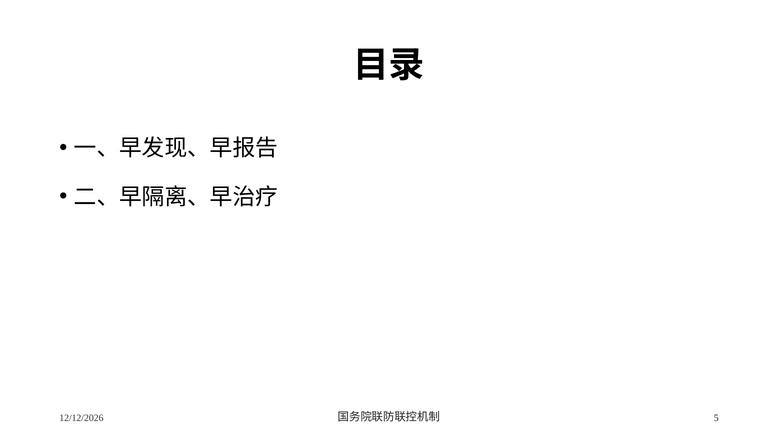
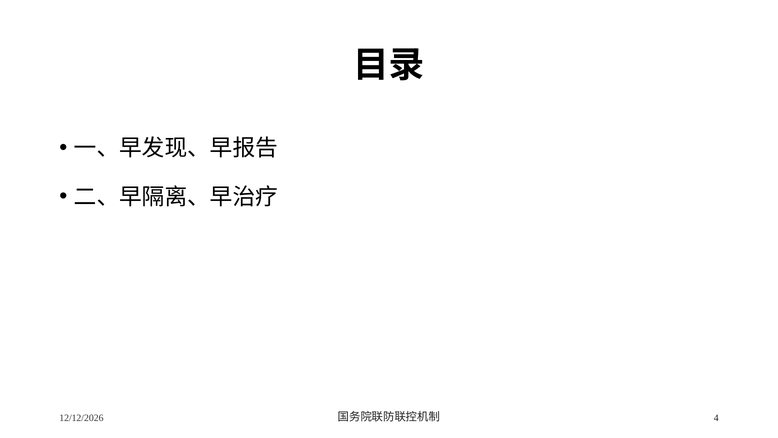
5: 5 -> 4
